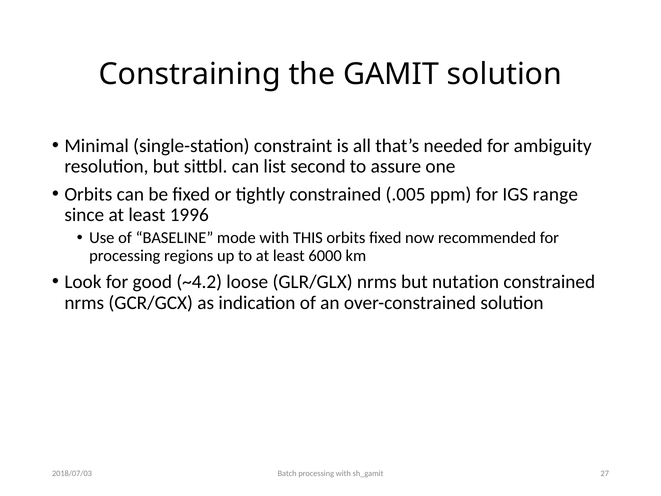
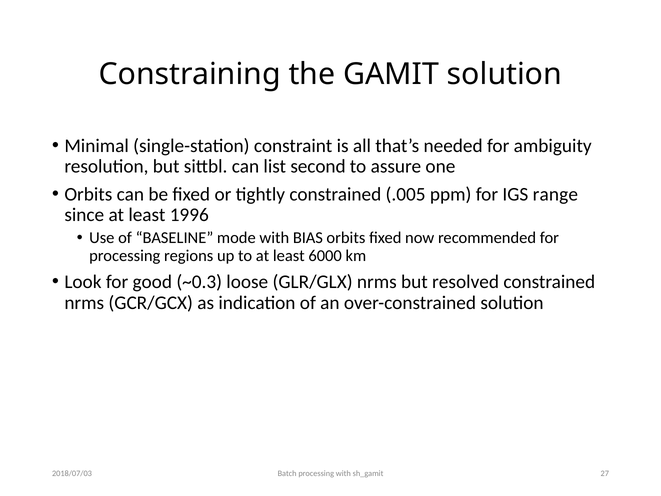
THIS: THIS -> BIAS
~4.2: ~4.2 -> ~0.3
nutation: nutation -> resolved
